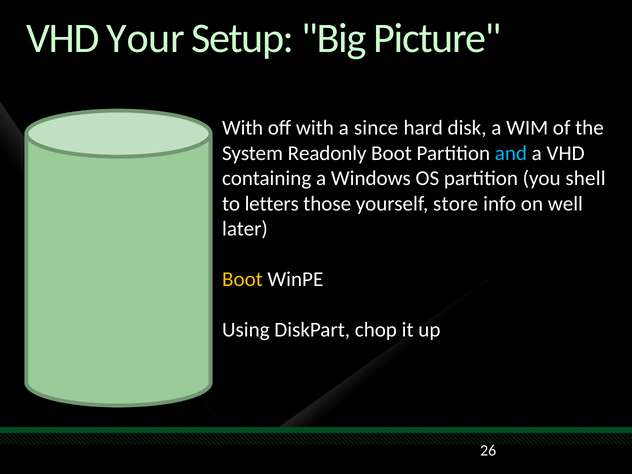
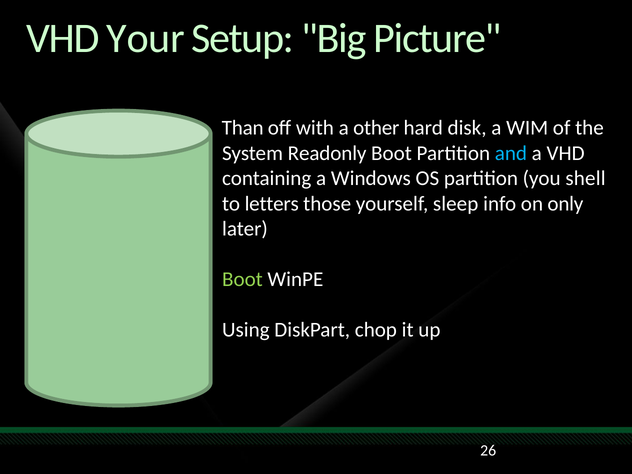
With at (243, 128): With -> Than
since: since -> other
store: store -> sleep
well: well -> only
Boot at (242, 279) colour: yellow -> light green
